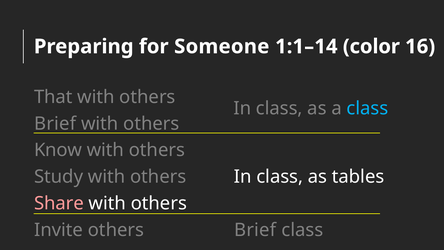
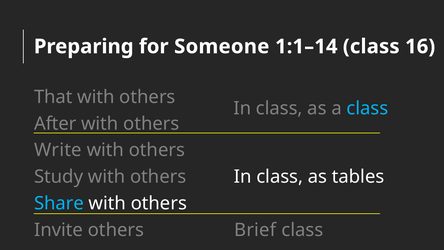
1:1–14 color: color -> class
Brief at (55, 123): Brief -> After
Know: Know -> Write
Share colour: pink -> light blue
